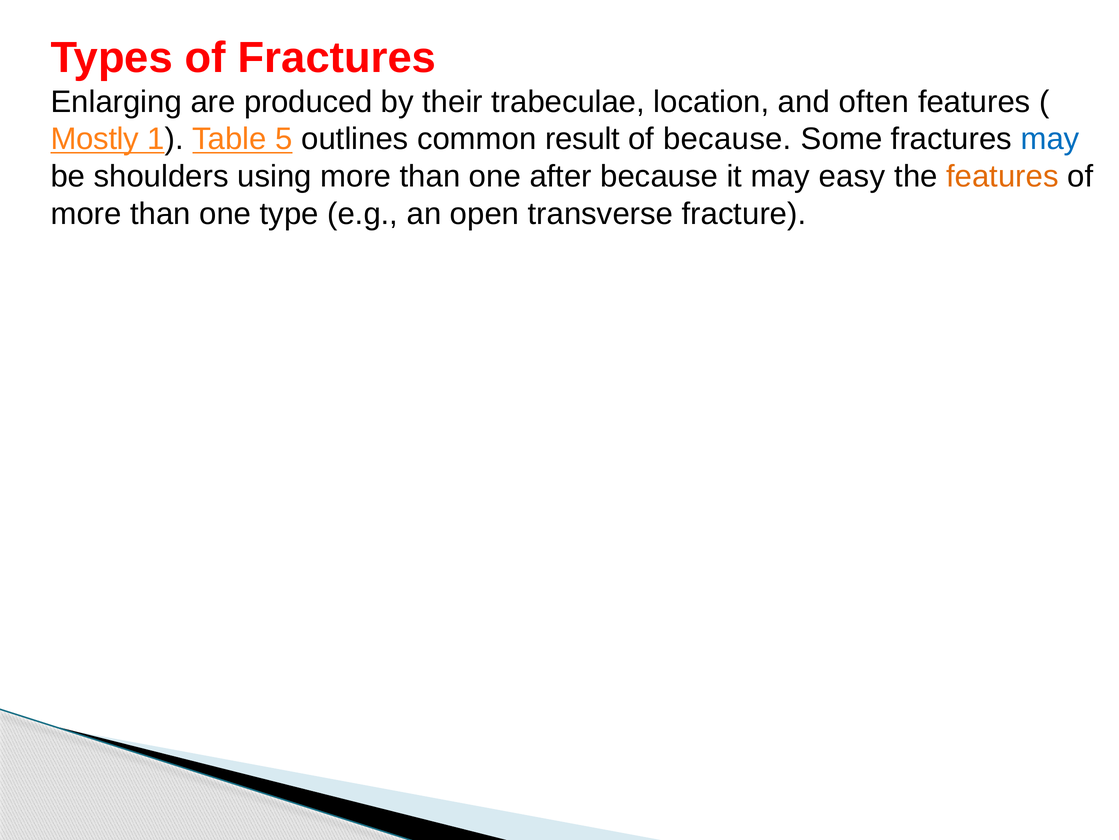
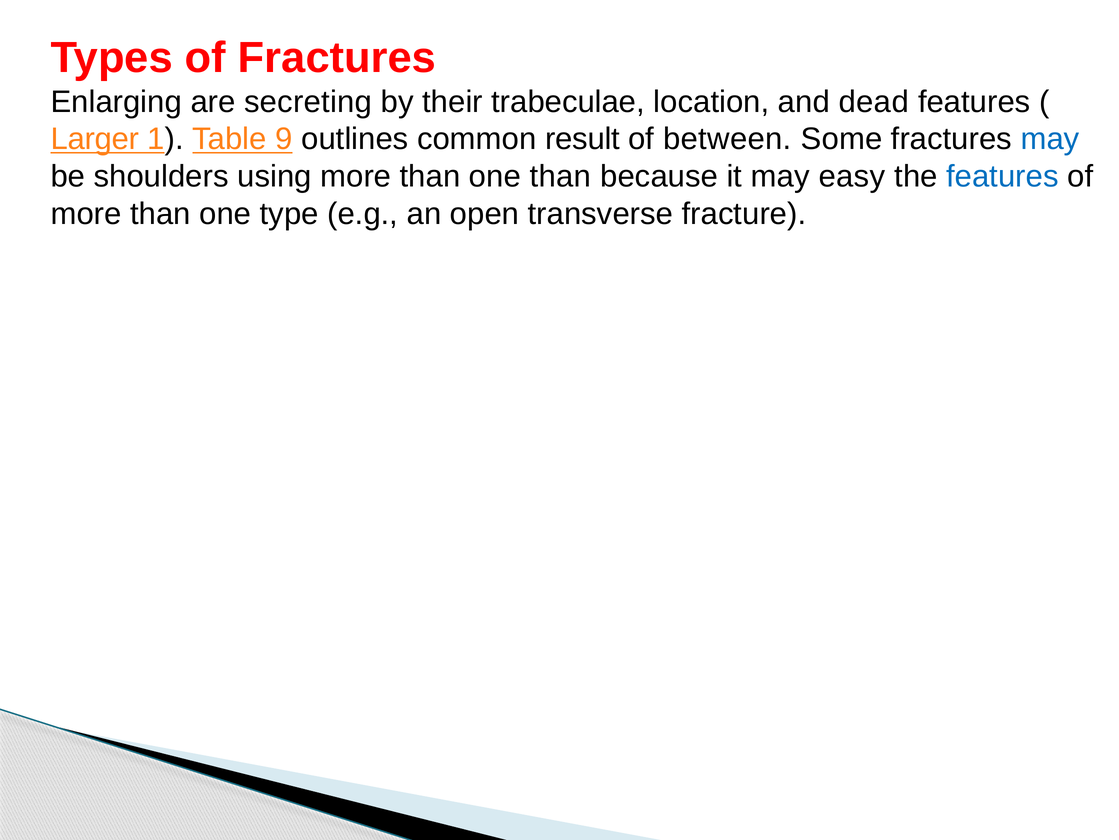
produced: produced -> secreting
often: often -> dead
Mostly: Mostly -> Larger
5: 5 -> 9
of because: because -> between
one after: after -> than
features at (1002, 176) colour: orange -> blue
